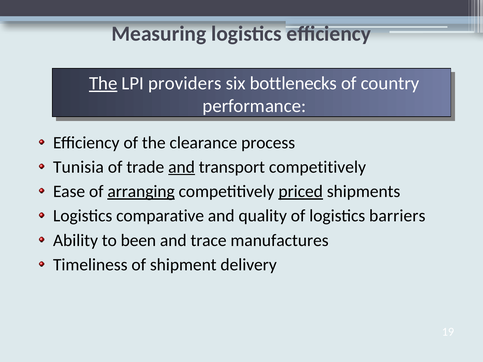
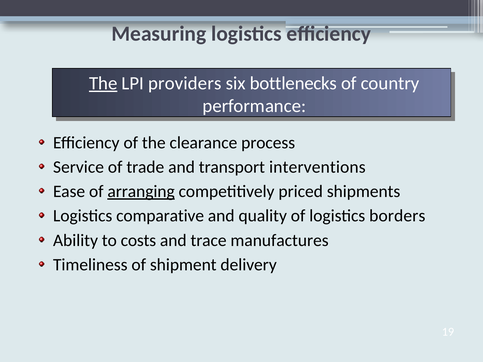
Tunisia: Tunisia -> Service
and at (182, 167) underline: present -> none
transport competitively: competitively -> interventions
priced underline: present -> none
barriers: barriers -> borders
been: been -> costs
